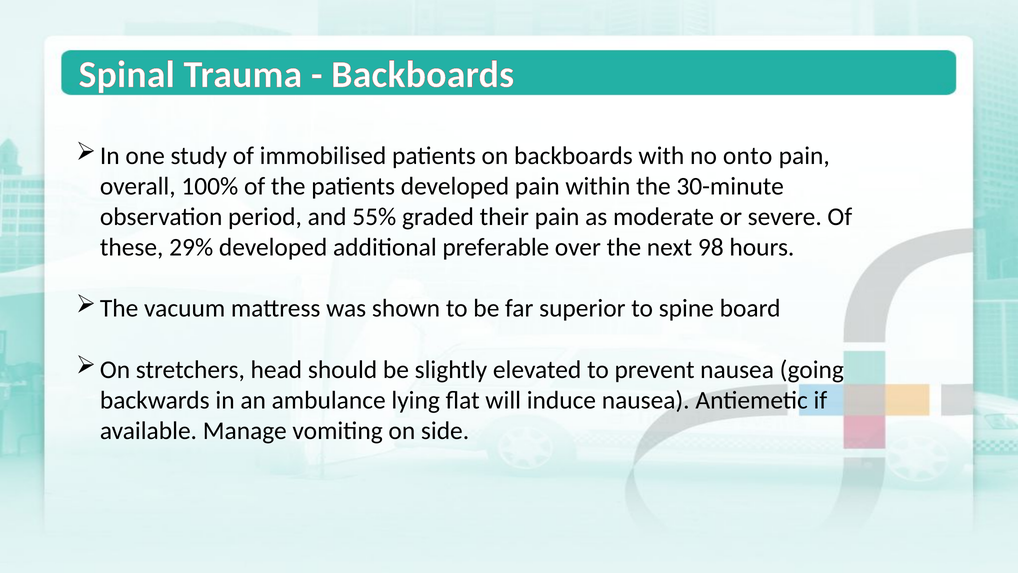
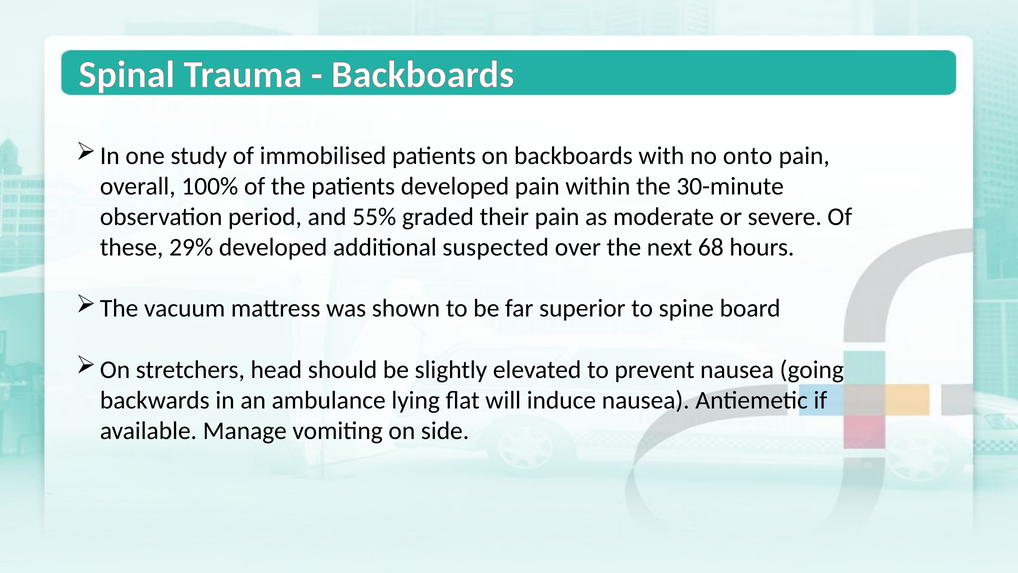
preferable: preferable -> suspected
98: 98 -> 68
